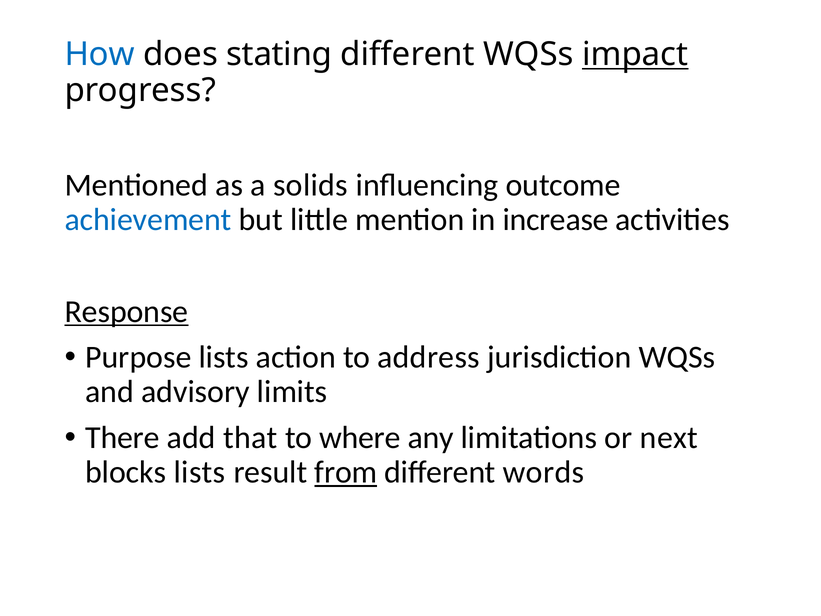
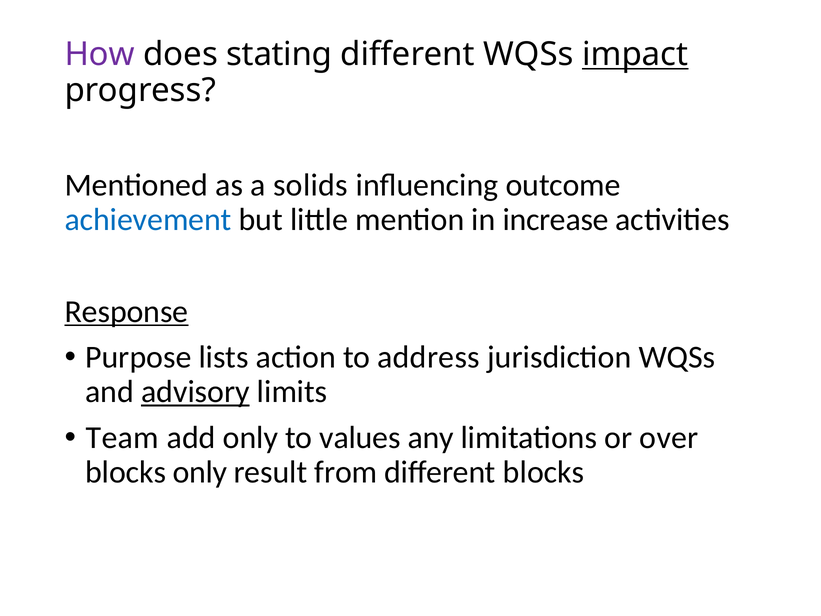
How colour: blue -> purple
advisory underline: none -> present
There: There -> Team
add that: that -> only
where: where -> values
next: next -> over
blocks lists: lists -> only
from underline: present -> none
different words: words -> blocks
